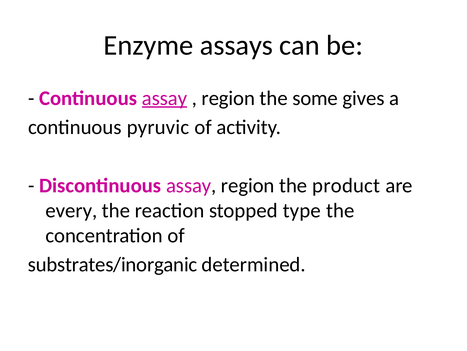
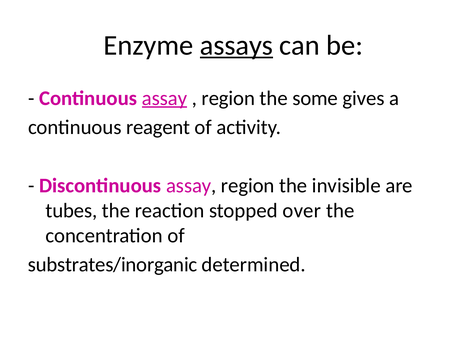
assays underline: none -> present
pyruvic: pyruvic -> reagent
product: product -> invisible
every: every -> tubes
type: type -> over
